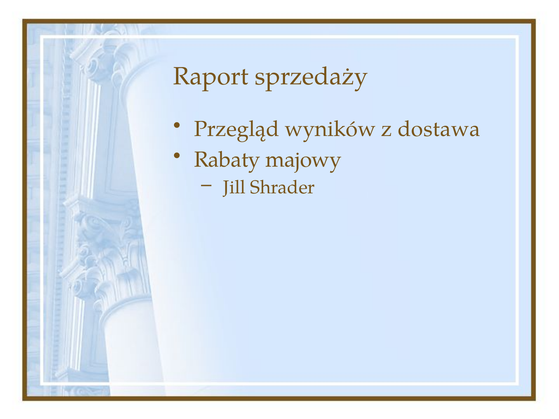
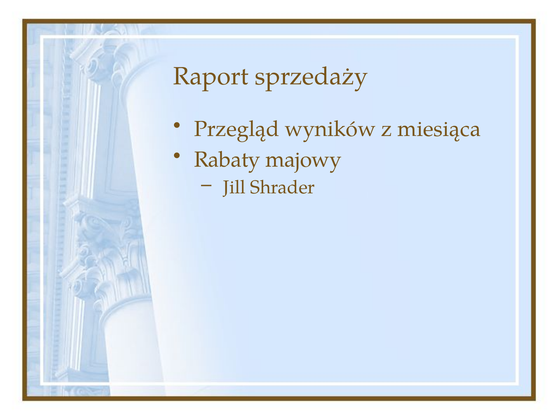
dostawa: dostawa -> miesiąca
